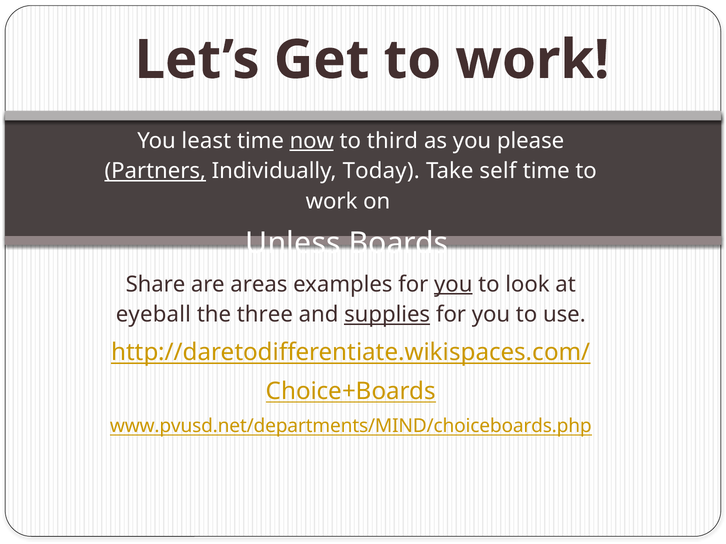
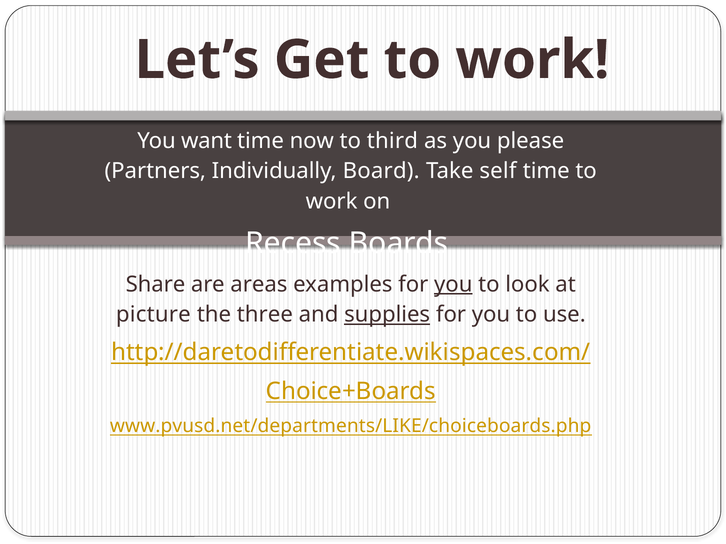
least: least -> want
now underline: present -> none
Partners underline: present -> none
Today: Today -> Board
Unless: Unless -> Recess
eyeball: eyeball -> picture
www.pvusd.net/departments/MIND/choiceboards.php: www.pvusd.net/departments/MIND/choiceboards.php -> www.pvusd.net/departments/LIKE/choiceboards.php
